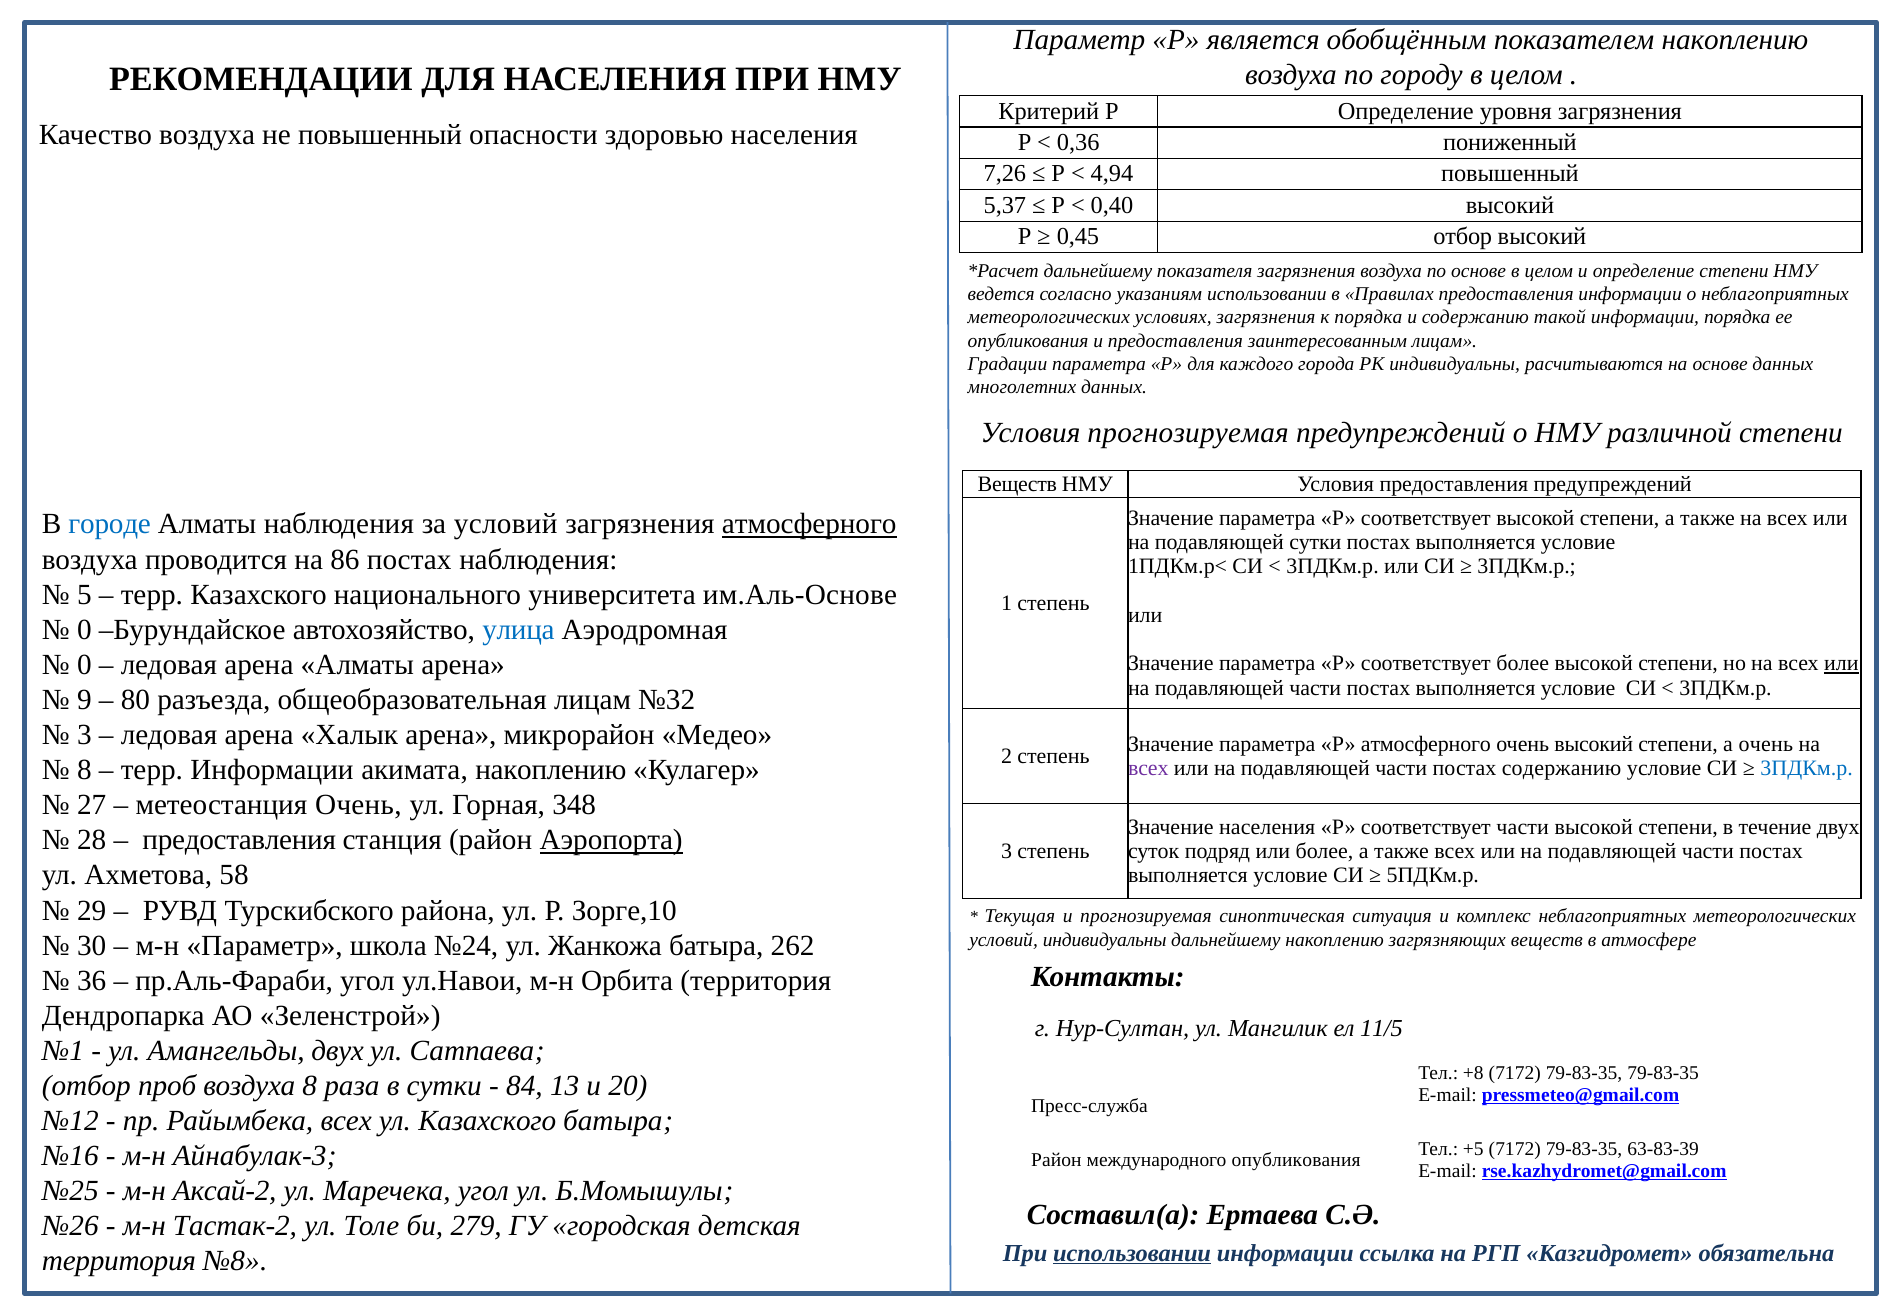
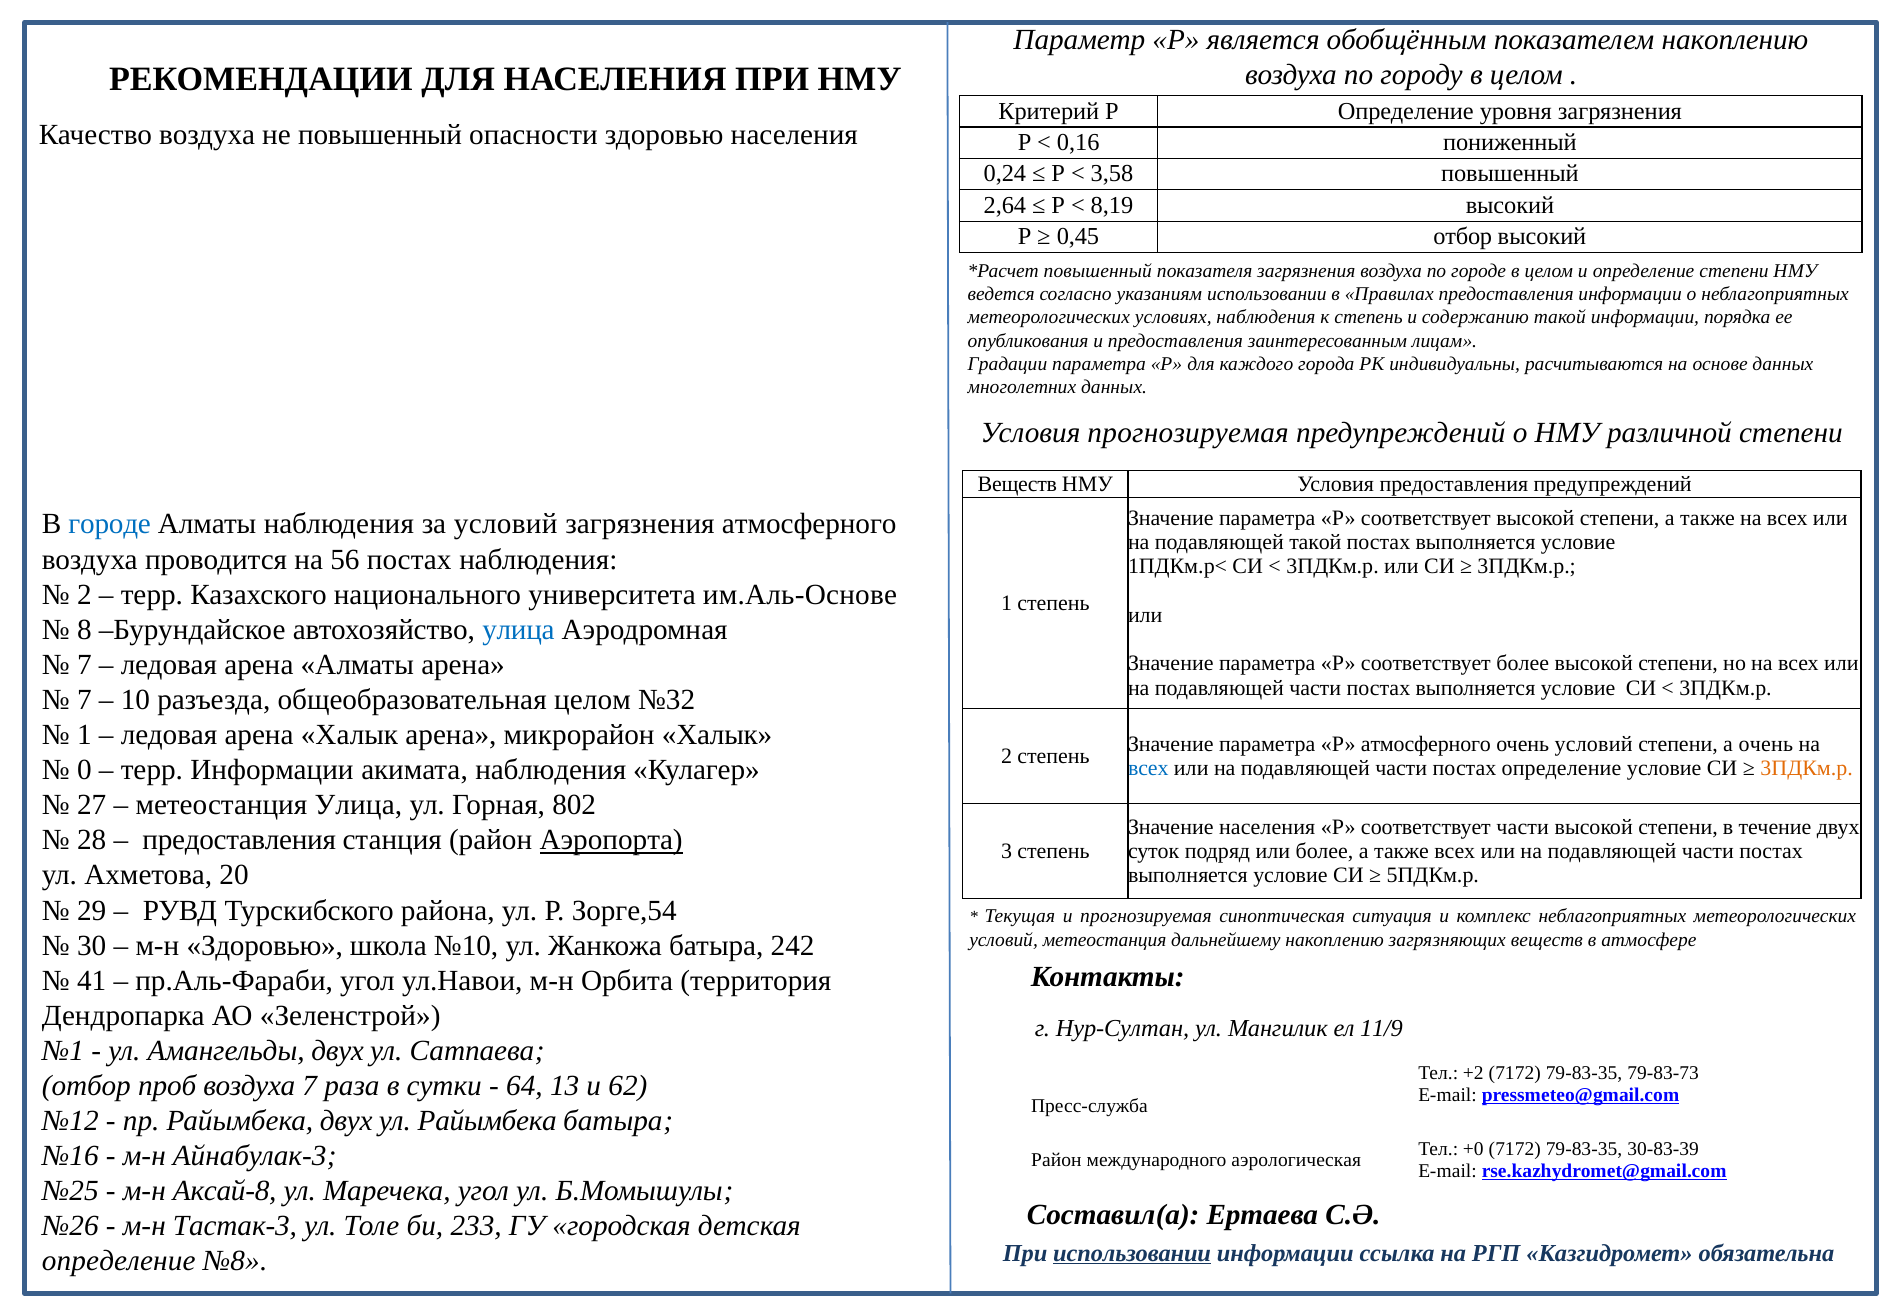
0,36: 0,36 -> 0,16
7,26: 7,26 -> 0,24
4,94: 4,94 -> 3,58
5,37: 5,37 -> 2,64
0,40: 0,40 -> 8,19
дальнейшему at (1098, 271): дальнейшему -> повышенный
по основе: основе -> городе
условиях загрязнения: загрязнения -> наблюдения
к порядка: порядка -> степень
атмосферного at (809, 524) underline: present -> none
подавляющей сутки: сутки -> такой
86: 86 -> 56
5 at (84, 595): 5 -> 2
0 at (84, 630): 0 -> 8
0 at (84, 665): 0 -> 7
или at (1841, 664) underline: present -> none
9 at (84, 700): 9 -> 7
80: 80 -> 10
общеобразовательная лицам: лицам -> целом
3 at (84, 735): 3 -> 1
микрорайон Медео: Медео -> Халык
очень высокий: высокий -> условий
8 at (84, 770): 8 -> 0
акимата накоплению: накоплению -> наблюдения
всех at (1148, 768) colour: purple -> blue
постах содержанию: содержанию -> определение
3ПДКм.р at (1807, 768) colour: blue -> orange
метеостанция Очень: Очень -> Улица
348: 348 -> 802
58: 58 -> 20
Зорге,10: Зорге,10 -> Зорге,54
условий индивидуальны: индивидуальны -> метеостанция
м-н Параметр: Параметр -> Здоровью
№24: №24 -> №10
262: 262 -> 242
36: 36 -> 41
11/5: 11/5 -> 11/9
+8: +8 -> +2
79-83-35 79-83-35: 79-83-35 -> 79-83-73
воздуха 8: 8 -> 7
84: 84 -> 64
20: 20 -> 62
Райымбека всех: всех -> двух
ул Казахского: Казахского -> Райымбека
+5: +5 -> +0
63-83-39: 63-83-39 -> 30-83-39
международного опубликования: опубликования -> аэрологическая
Аксай-2: Аксай-2 -> Аксай-8
Тастак-2: Тастак-2 -> Тастак-3
279: 279 -> 233
территория at (119, 1261): территория -> определение
